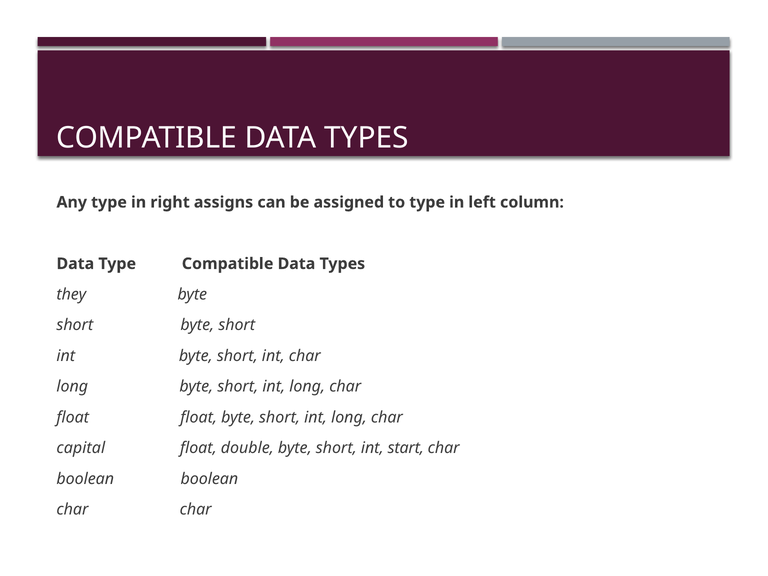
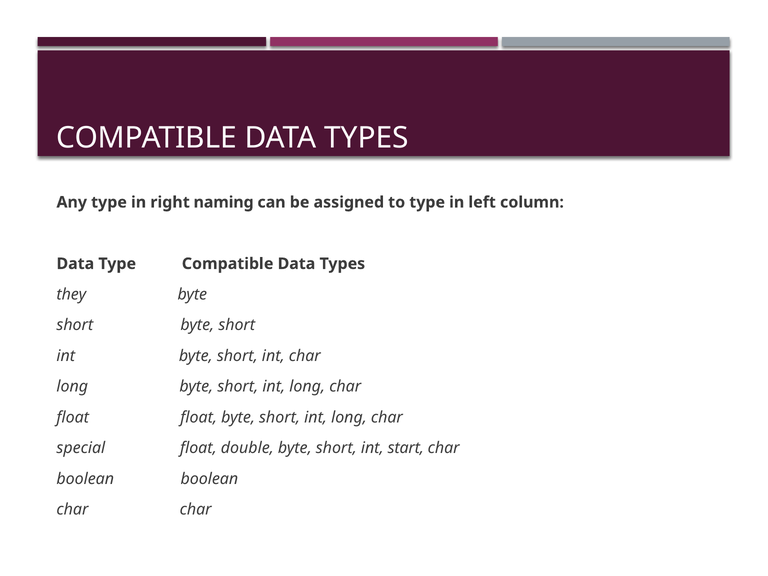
assigns: assigns -> naming
capital: capital -> special
